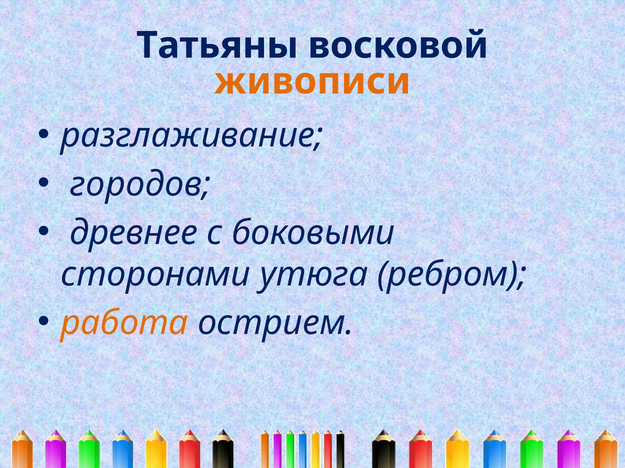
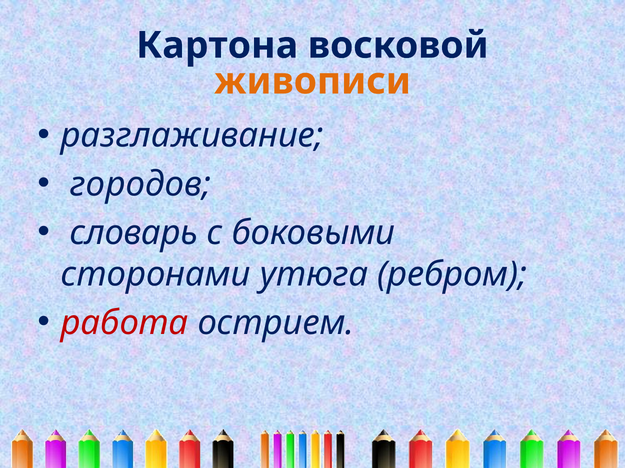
Татьяны: Татьяны -> Картона
древнее: древнее -> словарь
работа colour: orange -> red
